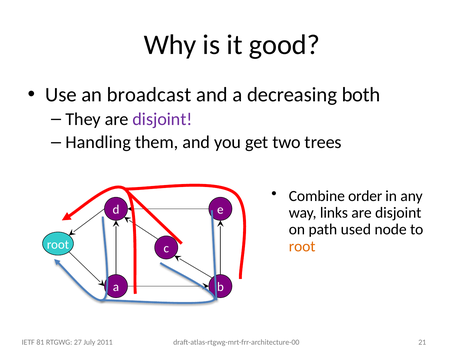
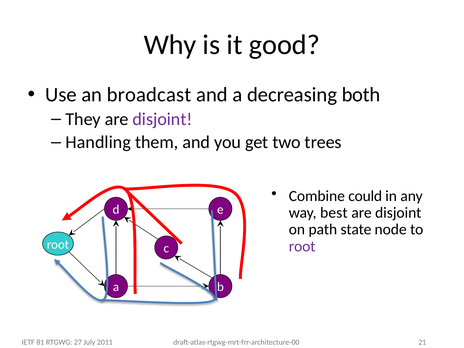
order: order -> could
links: links -> best
used: used -> state
root at (302, 246) colour: orange -> purple
